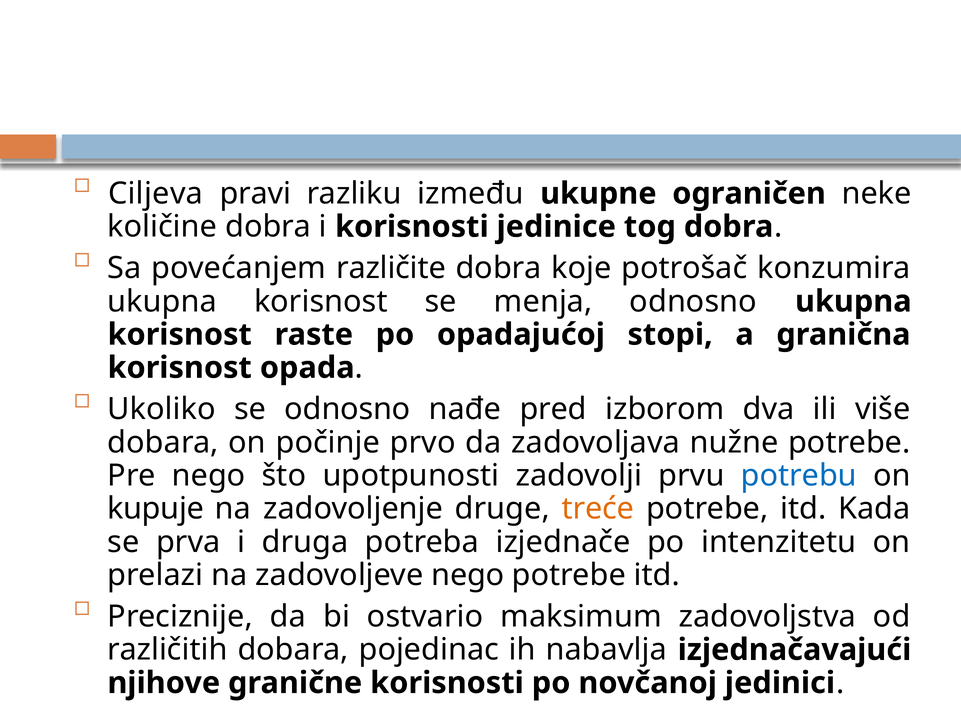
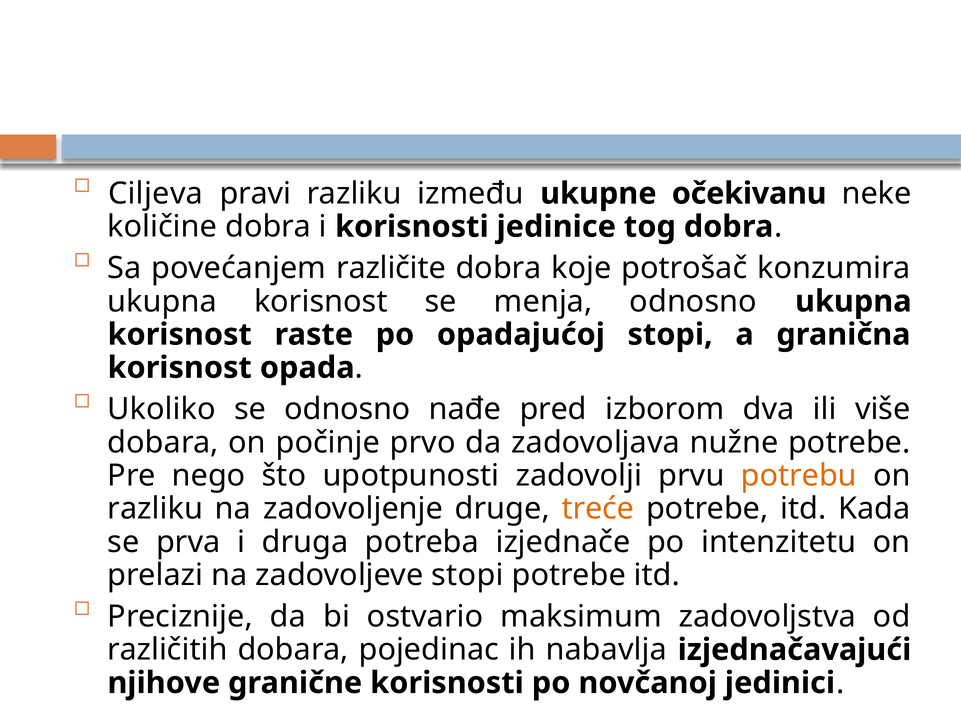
ograničen: ograničen -> očekivanu
potrebu colour: blue -> orange
kupuje at (155, 509): kupuje -> razliku
zadovoljeve nego: nego -> stopi
